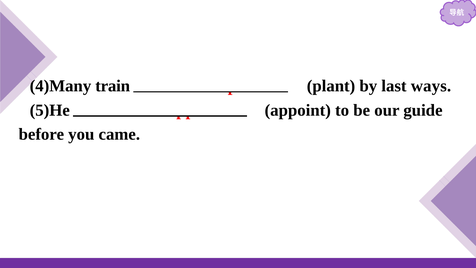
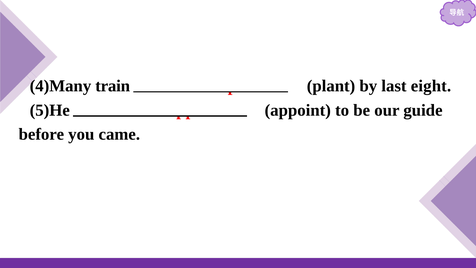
ways: ways -> eight
